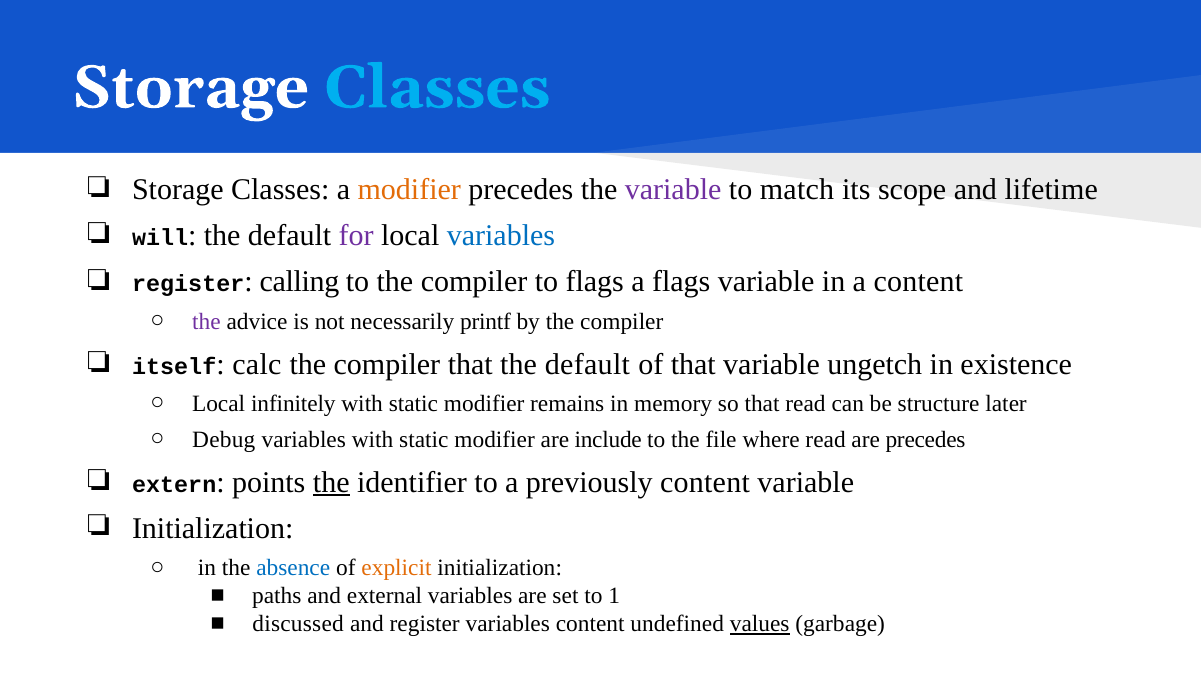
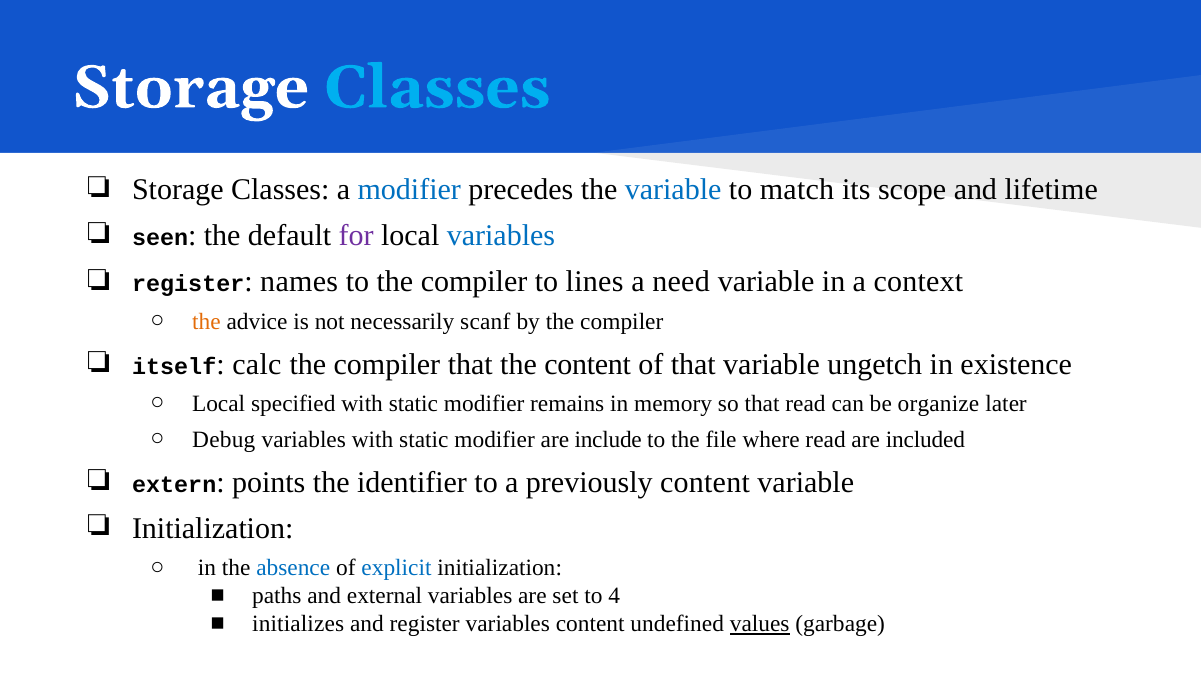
modifier at (409, 190) colour: orange -> blue
variable at (673, 190) colour: purple -> blue
will: will -> seen
calling: calling -> names
to flags: flags -> lines
a flags: flags -> need
a content: content -> context
the at (206, 321) colour: purple -> orange
printf: printf -> scanf
that the default: default -> content
infinitely: infinitely -> specified
structure: structure -> organize
are precedes: precedes -> included
the at (331, 482) underline: present -> none
explicit colour: orange -> blue
1: 1 -> 4
discussed: discussed -> initializes
